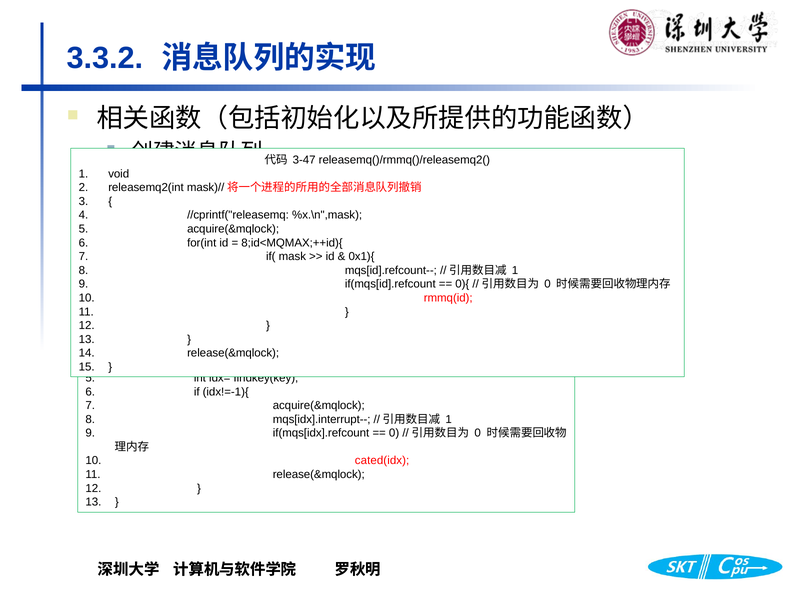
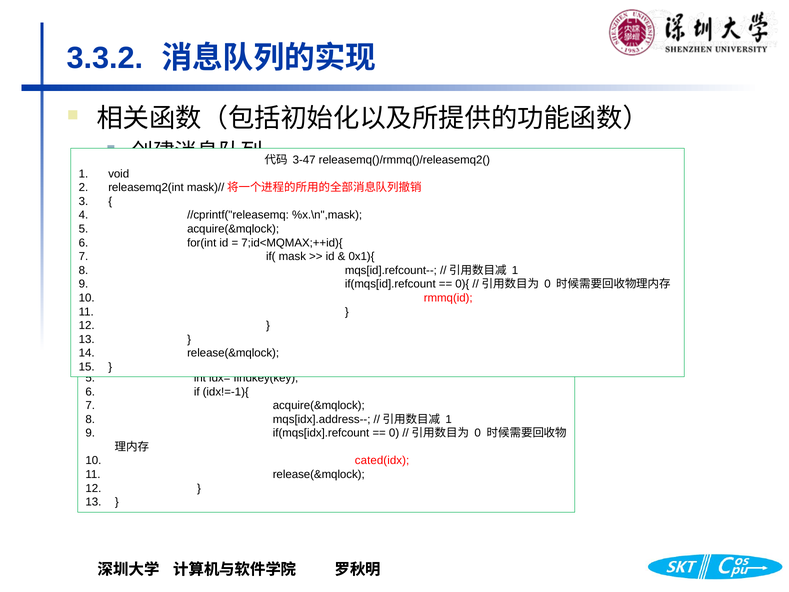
8;id<MQMAX;++id){: 8;id<MQMAX;++id){ -> 7;id<MQMAX;++id){
mqs[idx].interrupt--: mqs[idx].interrupt-- -> mqs[idx].address--
